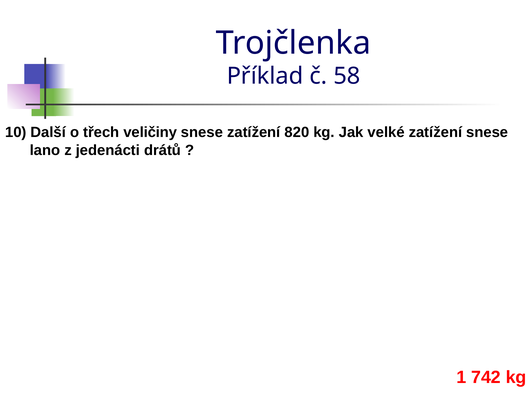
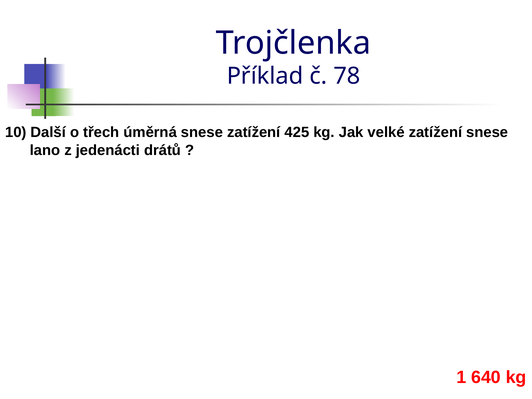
58: 58 -> 78
veličiny: veličiny -> úměrná
820: 820 -> 425
742: 742 -> 640
